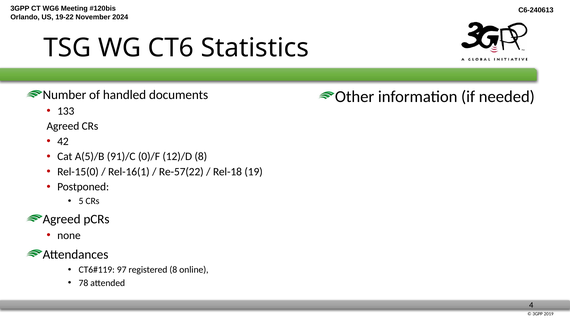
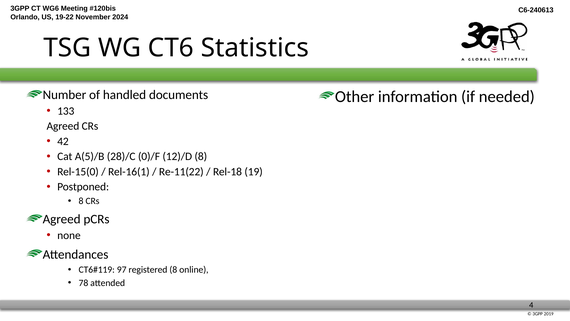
91)/C: 91)/C -> 28)/C
Re-57(22: Re-57(22 -> Re-11(22
5 at (81, 201): 5 -> 8
